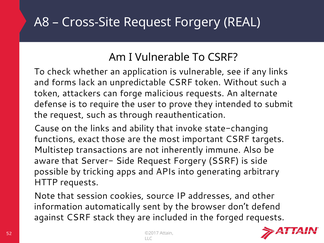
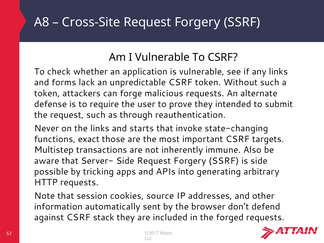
Cross-Site Request Forgery REAL: REAL -> SSRF
Cause: Cause -> Never
ability: ability -> starts
